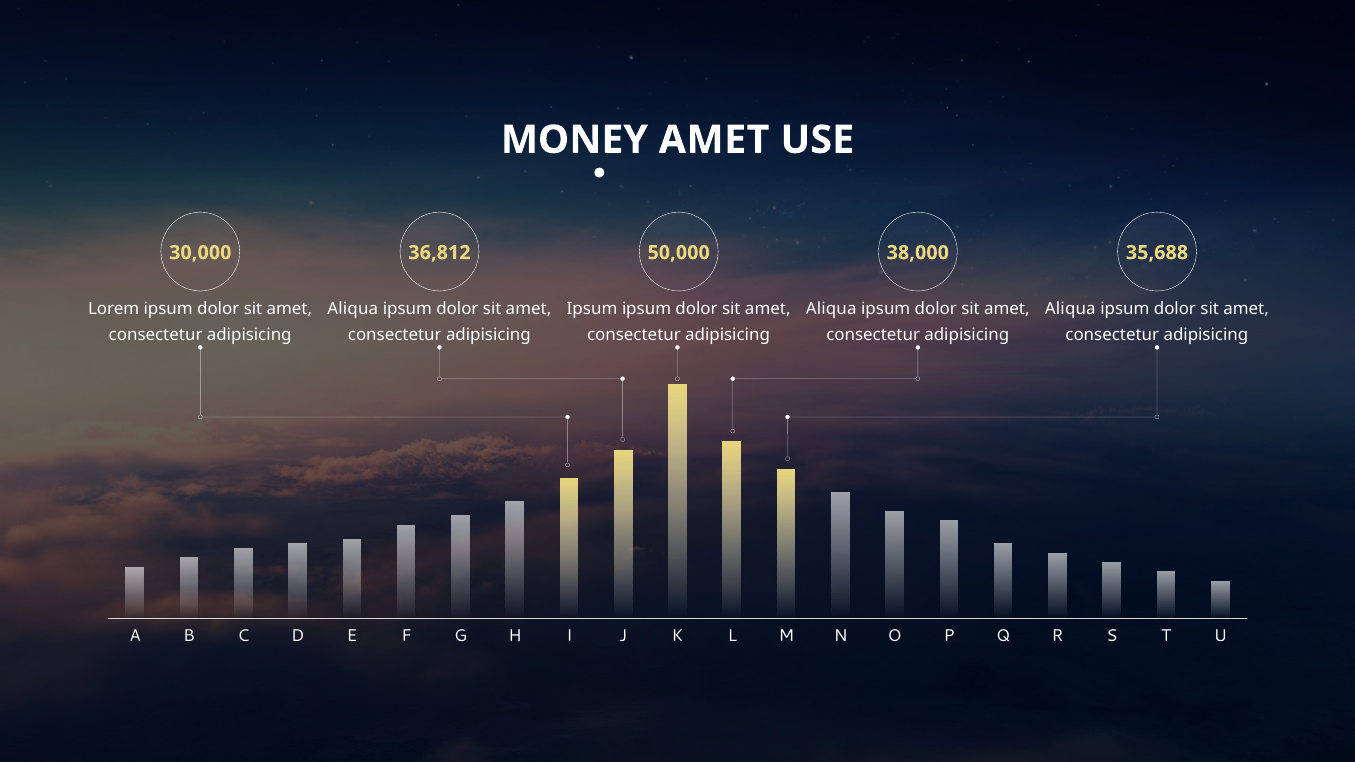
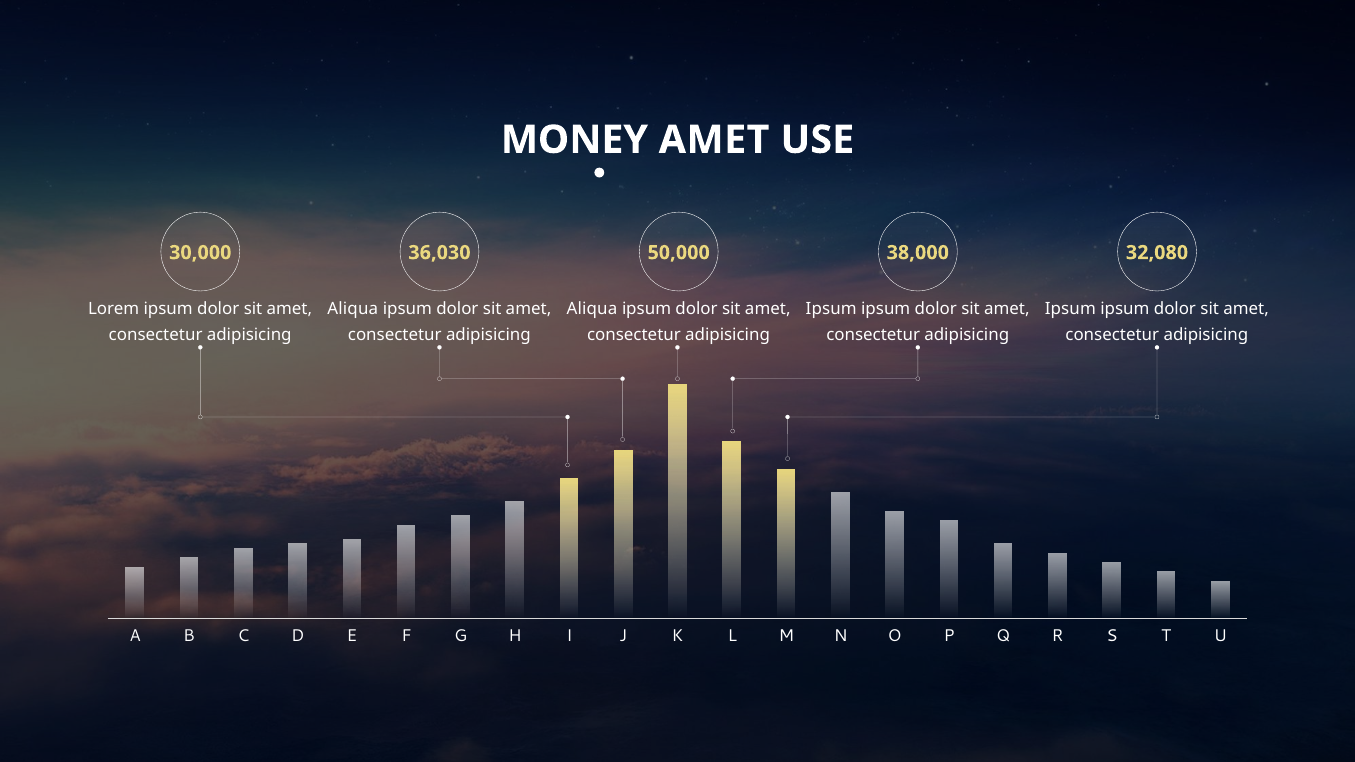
36,812: 36,812 -> 36,030
35,688: 35,688 -> 32,080
Ipsum at (592, 309): Ipsum -> Aliqua
Aliqua at (831, 309): Aliqua -> Ipsum
Aliqua at (1070, 309): Aliqua -> Ipsum
